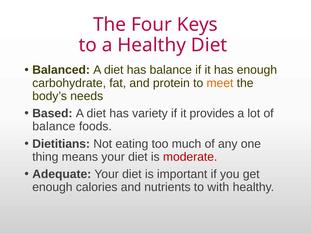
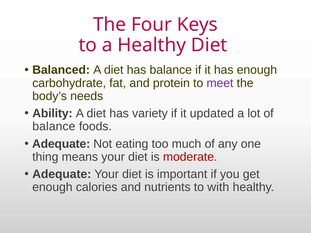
meet colour: orange -> purple
Based: Based -> Ability
provides: provides -> updated
Dietitians at (61, 144): Dietitians -> Adequate
